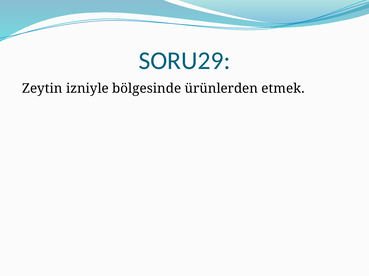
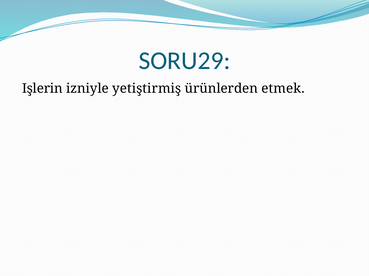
Zeytin: Zeytin -> Işlerin
bölgesinde: bölgesinde -> yetiştirmiş
